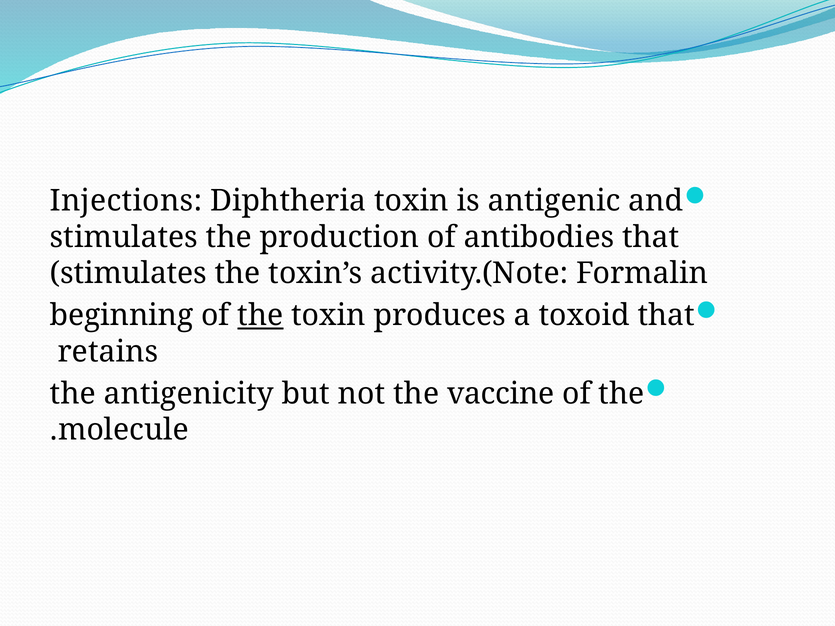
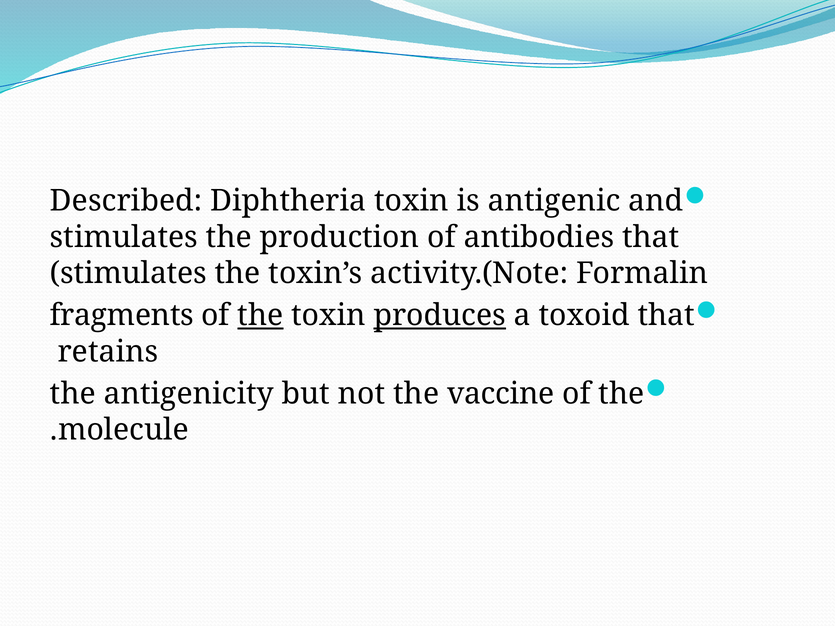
Injections: Injections -> Described
beginning: beginning -> fragments
produces underline: none -> present
